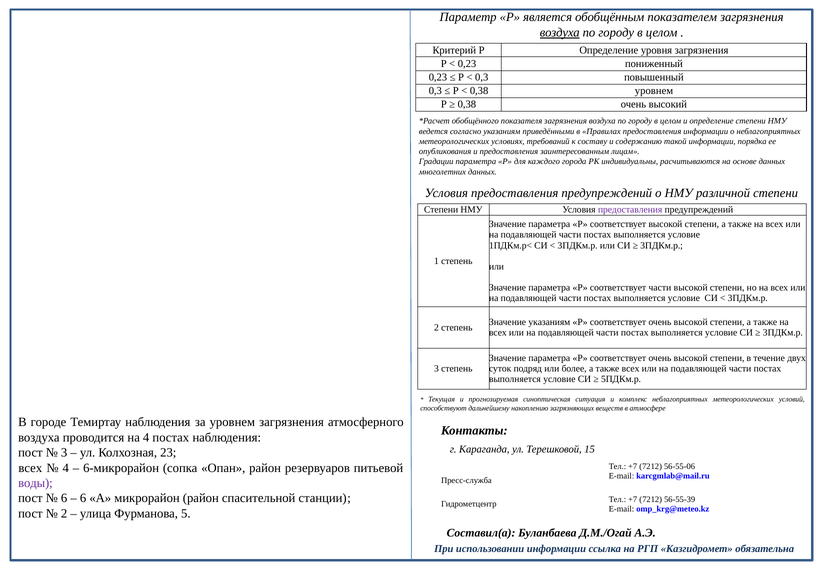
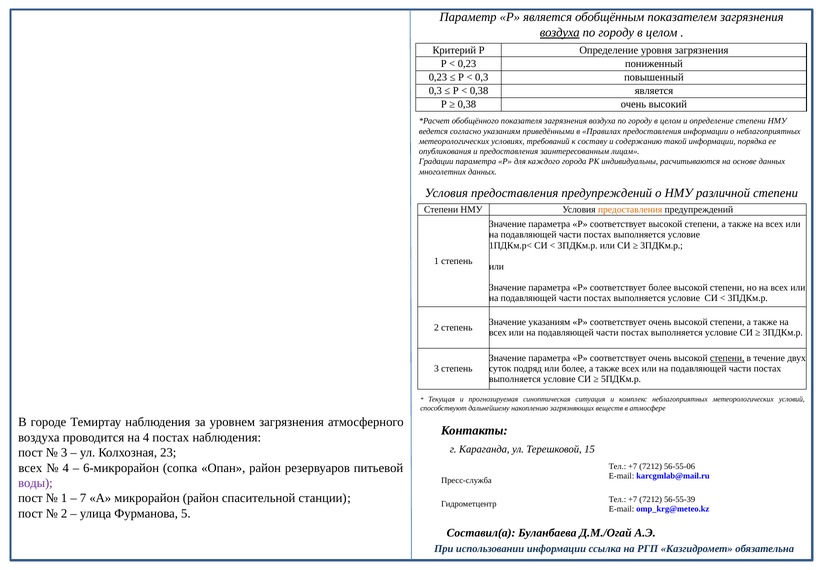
0,38 уровнем: уровнем -> является
предоставления at (630, 210) colour: purple -> orange
соответствует части: части -> более
степени at (727, 358) underline: none -> present
6 at (64, 498): 6 -> 1
6 at (83, 498): 6 -> 7
